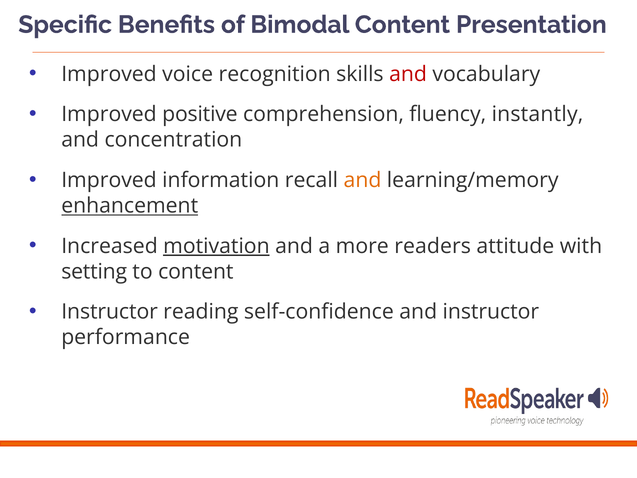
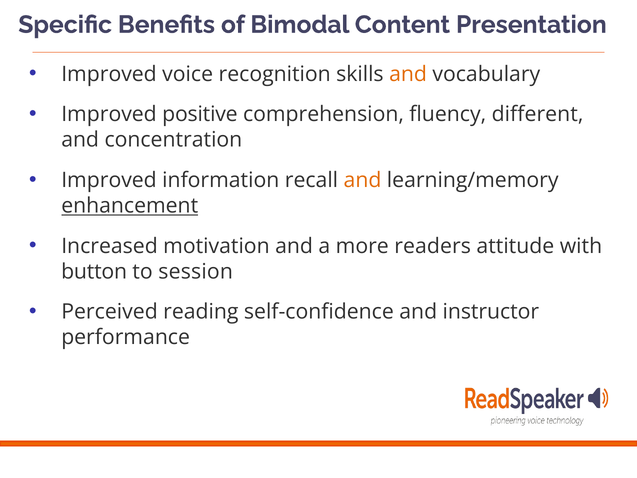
and at (408, 74) colour: red -> orange
instantly: instantly -> different
motivation underline: present -> none
setting: setting -> button
to content: content -> session
Instructor at (110, 312): Instructor -> Perceived
